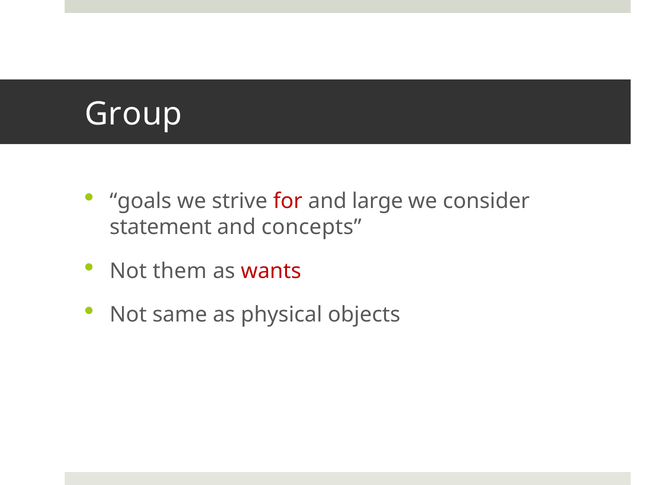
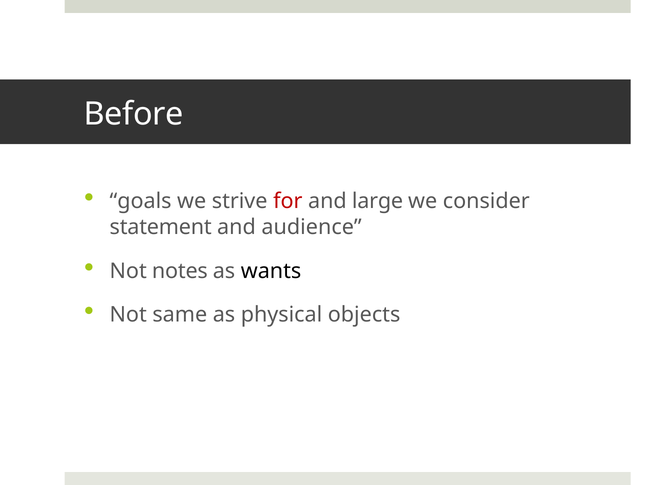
Group: Group -> Before
concepts: concepts -> audience
them: them -> notes
wants colour: red -> black
